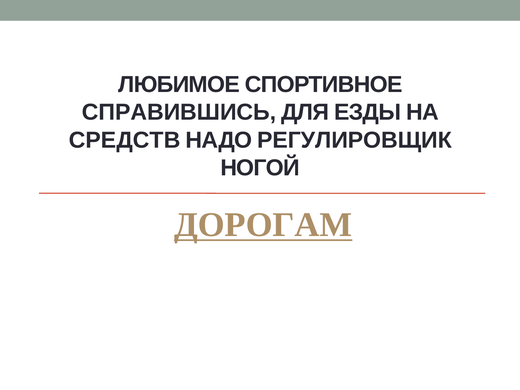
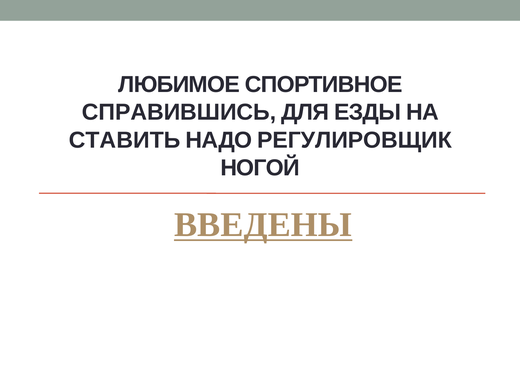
СРЕДСТВ: СРЕДСТВ -> СТАВИТЬ
ДОРОГАМ: ДОРОГАМ -> ВВЕДЕНЫ
